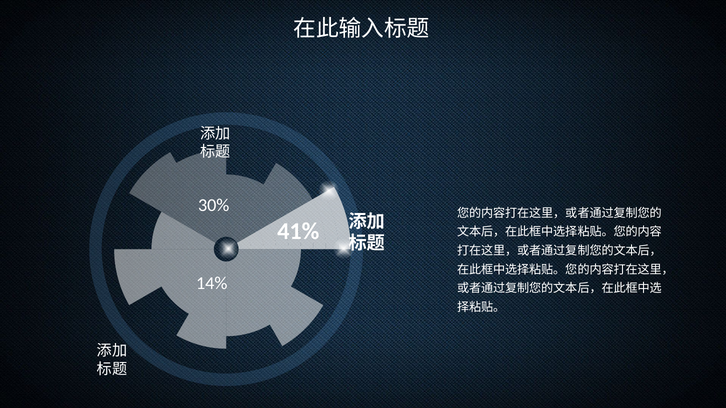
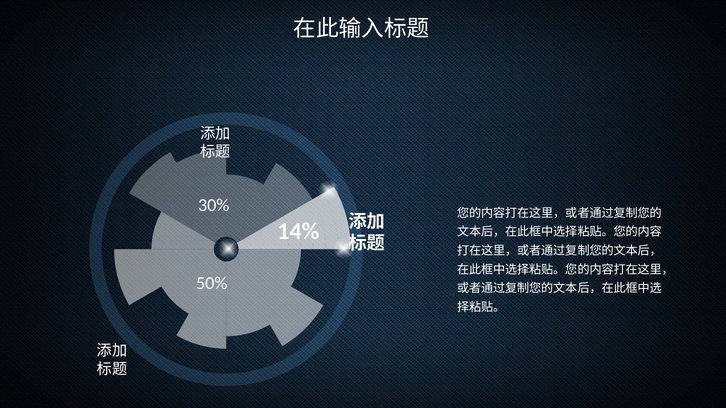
41%: 41% -> 14%
14%: 14% -> 50%
